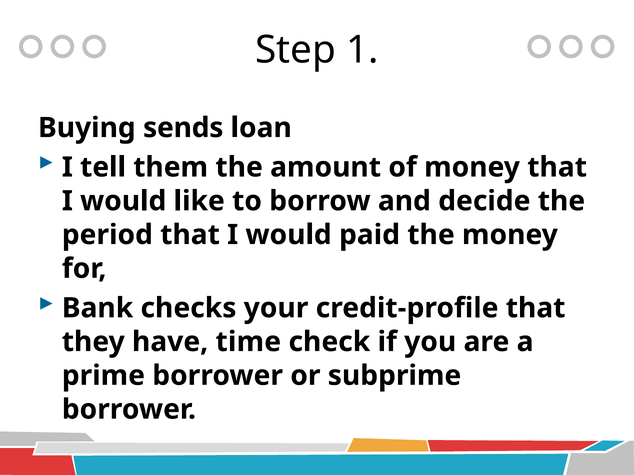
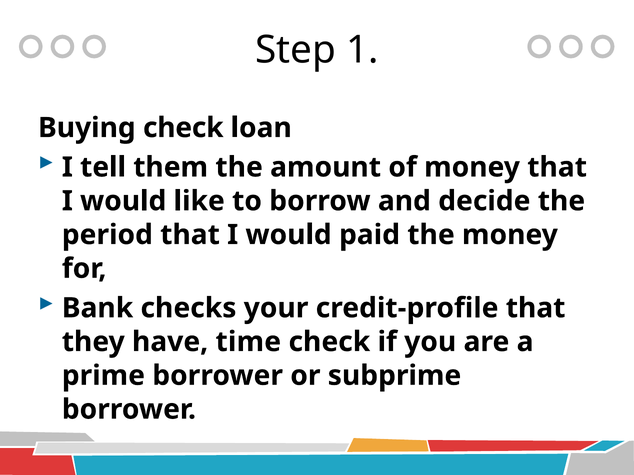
Buying sends: sends -> check
